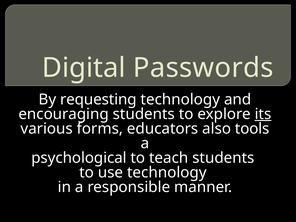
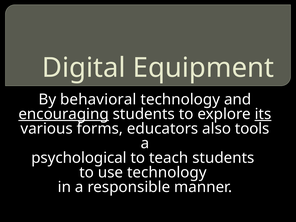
Passwords: Passwords -> Equipment
requesting: requesting -> behavioral
encouraging underline: none -> present
